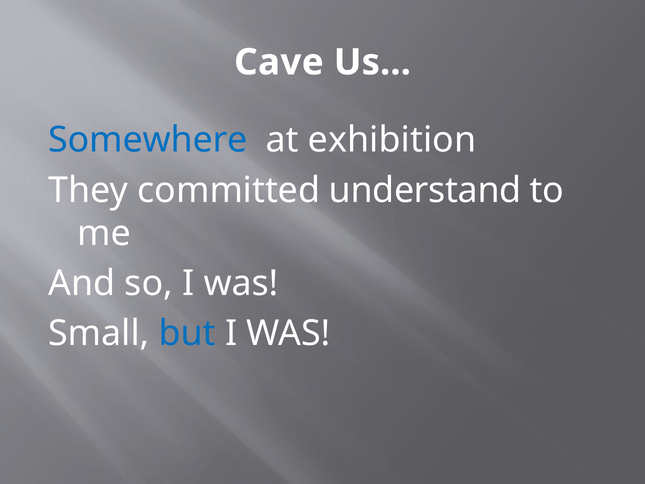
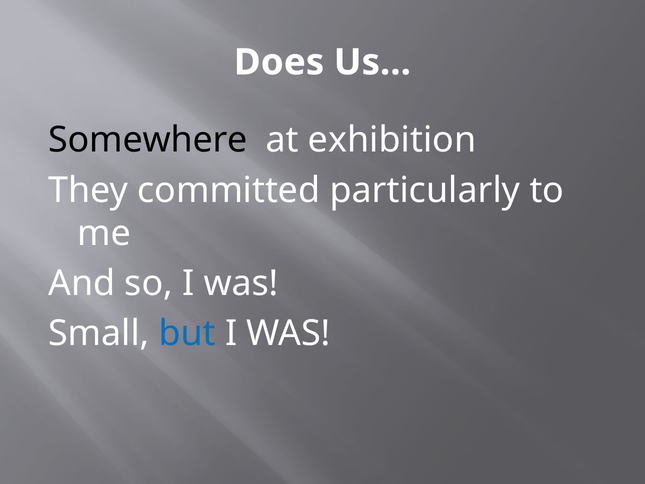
Cave: Cave -> Does
Somewhere colour: blue -> black
understand: understand -> particularly
